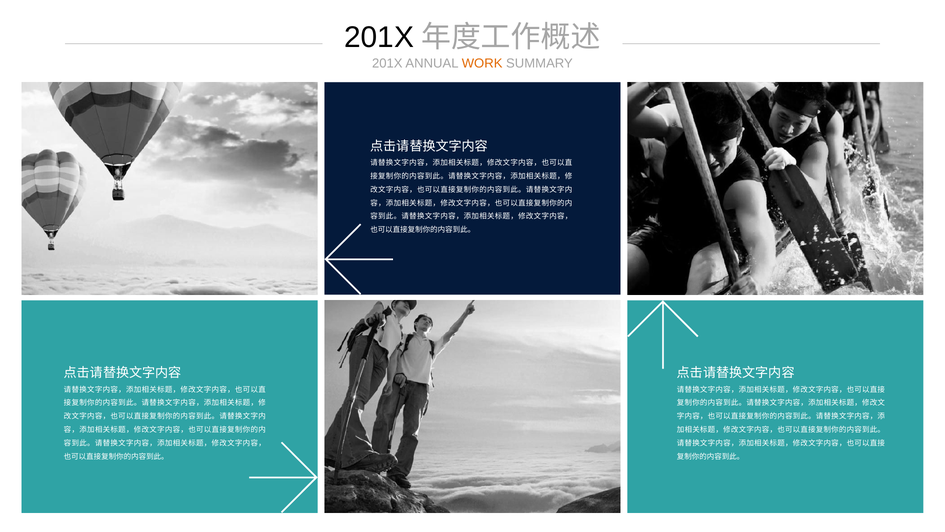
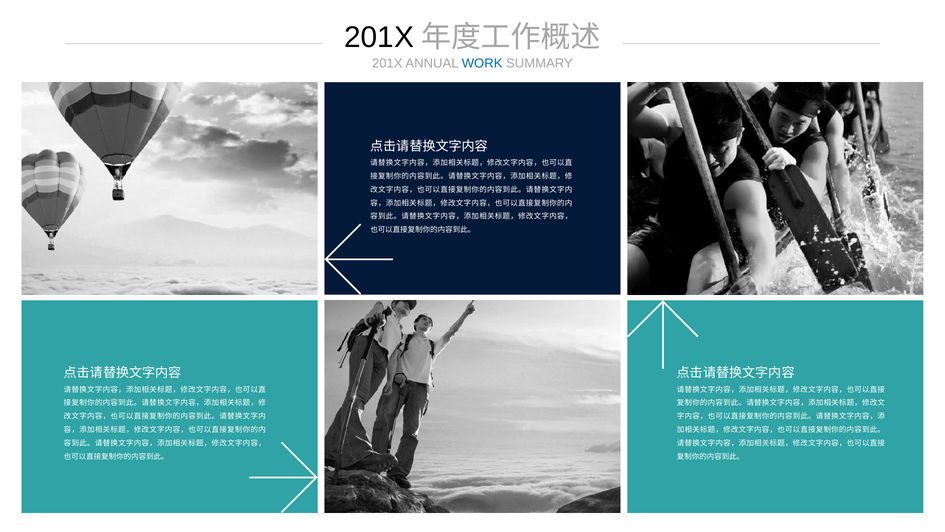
WORK colour: orange -> blue
